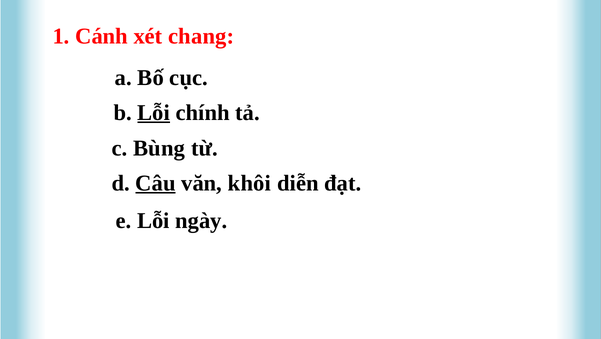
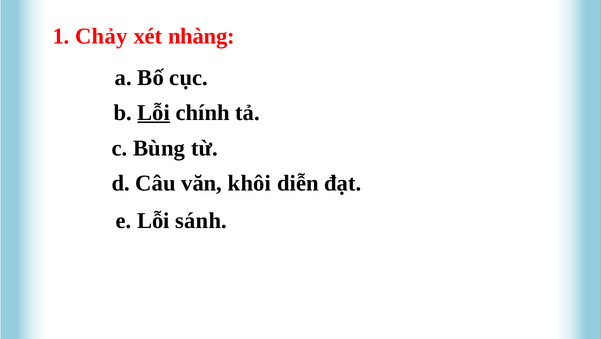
Cánh: Cánh -> Chảy
chang: chang -> nhàng
Câu underline: present -> none
ngày: ngày -> sánh
